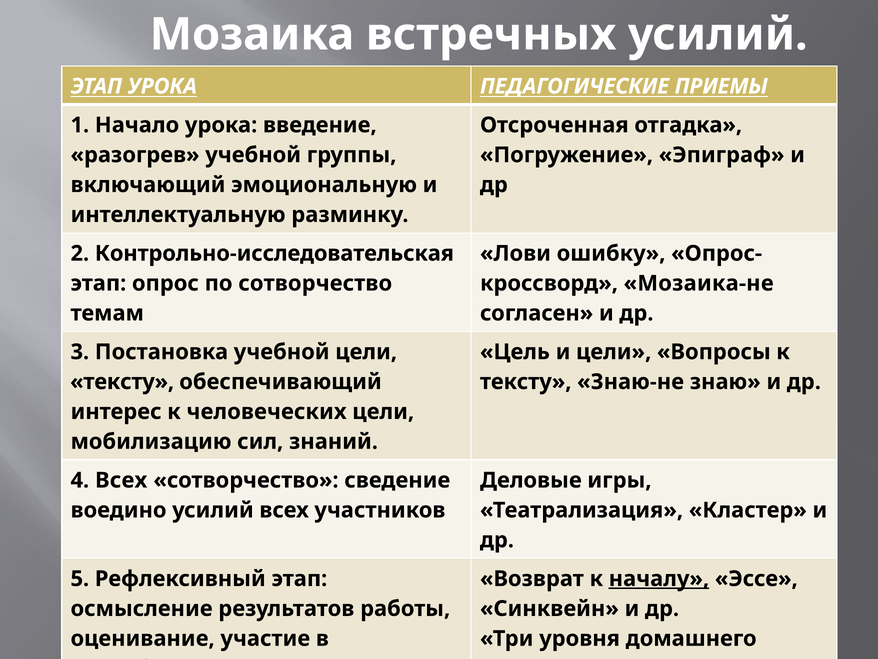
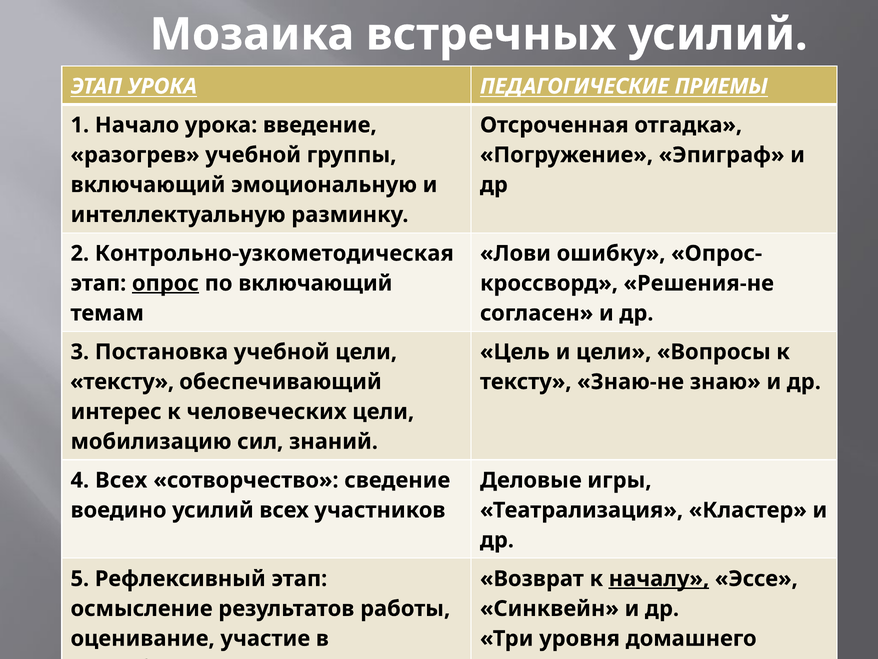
Контрольно-исследовательская: Контрольно-исследовательская -> Контрольно-узкометодическая
опрос underline: none -> present
по сотворчество: сотворчество -> включающий
Мозаика-не: Мозаика-не -> Решения-не
